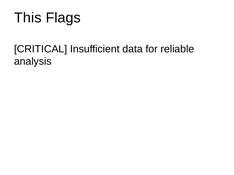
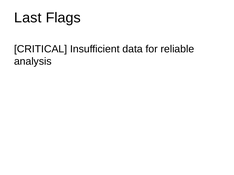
This: This -> Last
